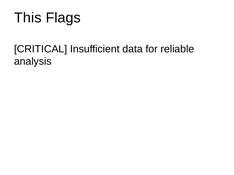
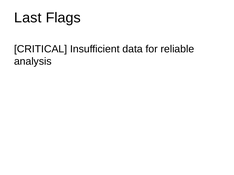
This: This -> Last
